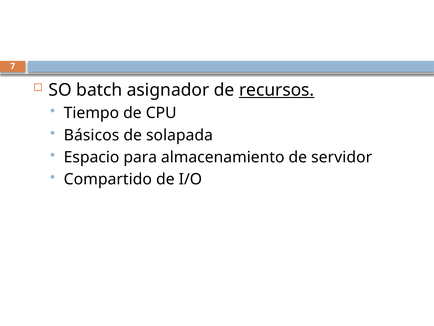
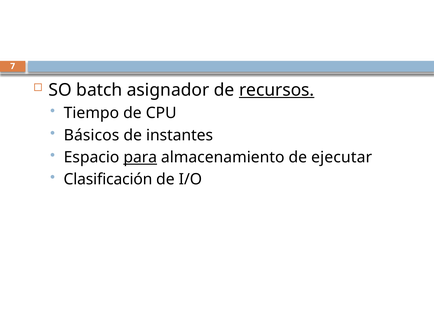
solapada: solapada -> instantes
para underline: none -> present
servidor: servidor -> ejecutar
Compartido: Compartido -> Clasificación
